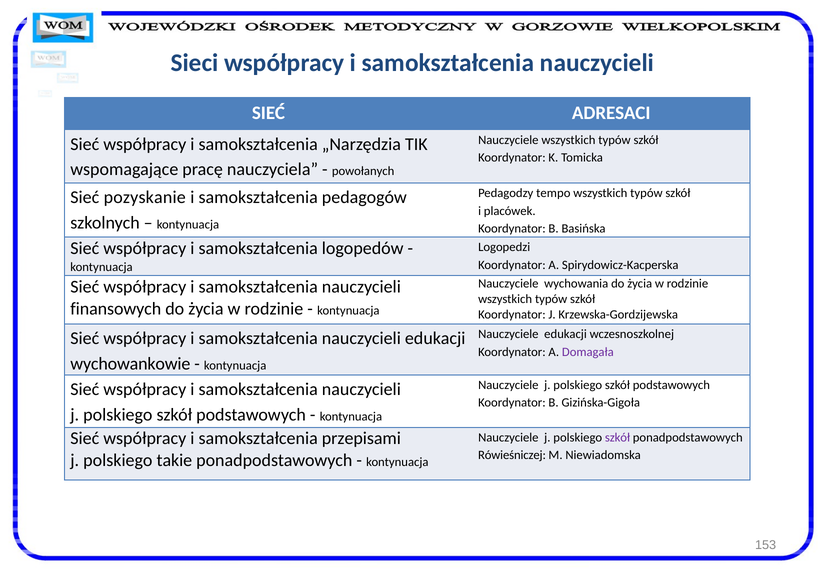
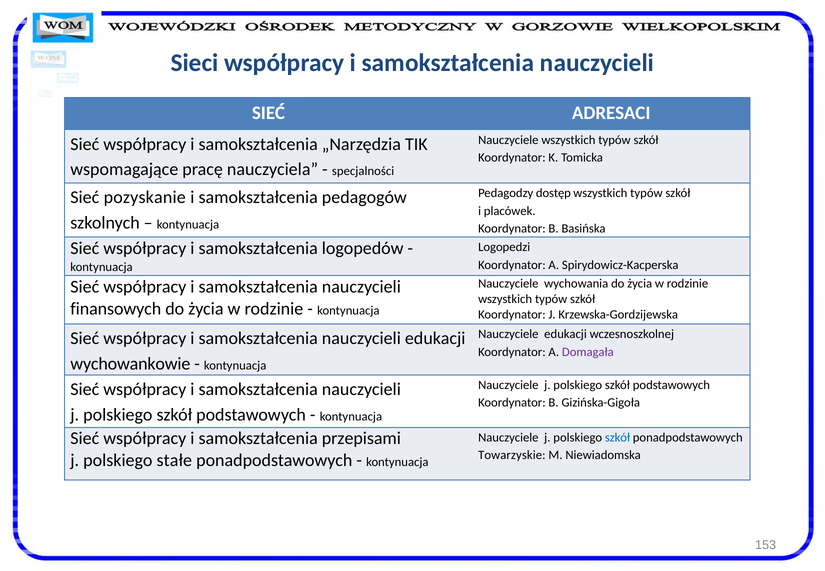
powołanych: powołanych -> specjalności
tempo: tempo -> dostęp
szkół at (617, 438) colour: purple -> blue
Rówieśniczej: Rówieśniczej -> Towarzyskie
takie: takie -> stałe
